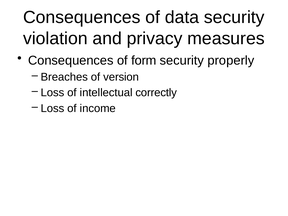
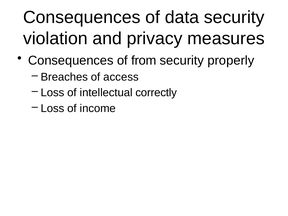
form: form -> from
version: version -> access
